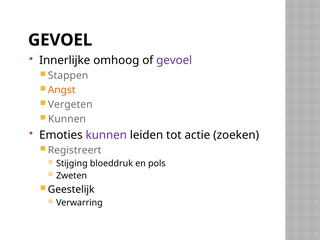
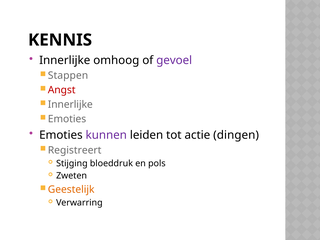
GEVOEL at (60, 40): GEVOEL -> KENNIS
Angst colour: orange -> red
Vergeten at (70, 105): Vergeten -> Innerlijke
Kunnen at (67, 119): Kunnen -> Emoties
zoeken: zoeken -> dingen
Geestelijk colour: black -> orange
